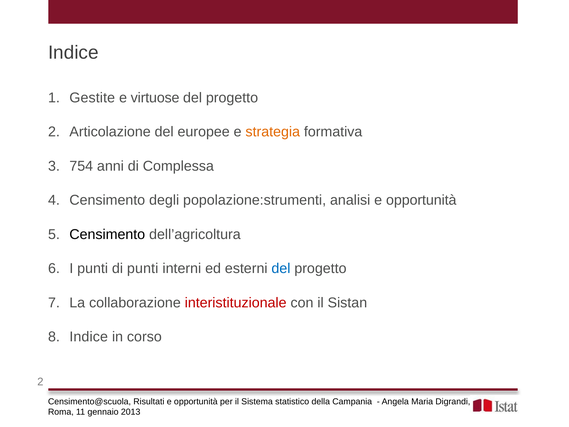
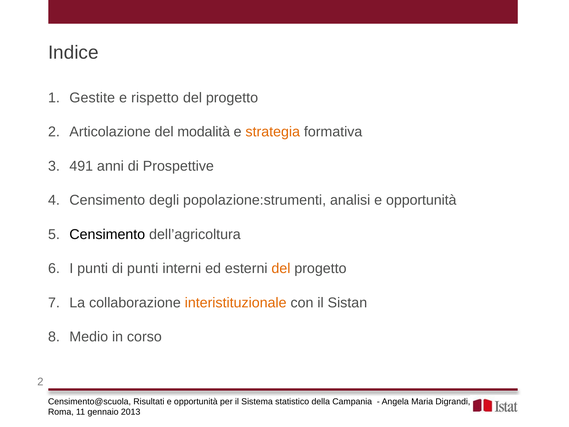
virtuose: virtuose -> rispetto
europee: europee -> modalità
754: 754 -> 491
Complessa: Complessa -> Prospettive
del at (281, 268) colour: blue -> orange
interistituzionale colour: red -> orange
Indice at (89, 337): Indice -> Medio
